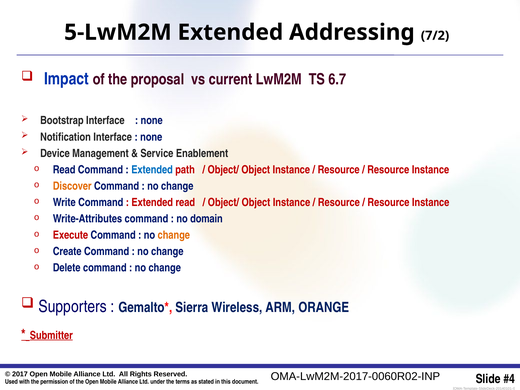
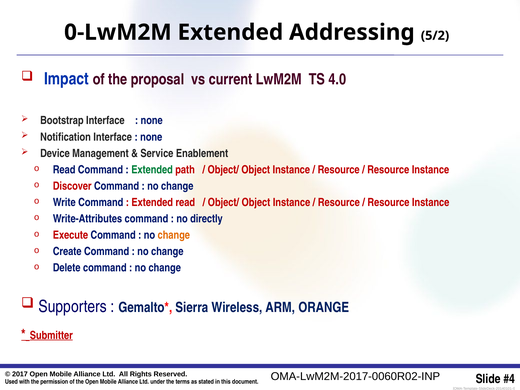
5-LwM2M: 5-LwM2M -> 0-LwM2M
7/2: 7/2 -> 5/2
6.7: 6.7 -> 4.0
Extended at (152, 170) colour: blue -> green
Discover colour: orange -> red
domain: domain -> directly
